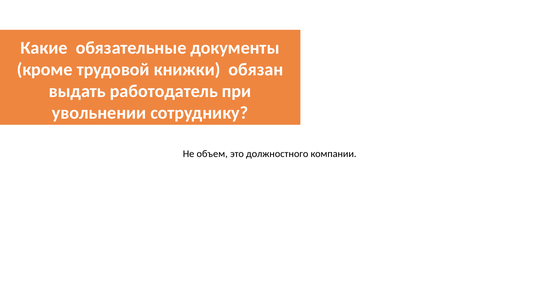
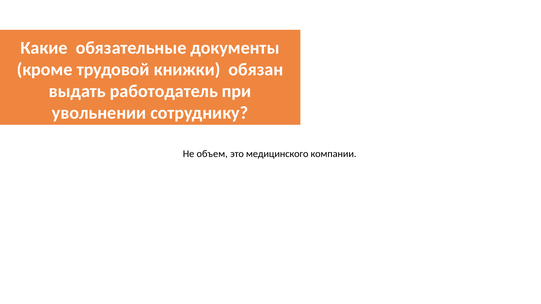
должностного: должностного -> медицинского
